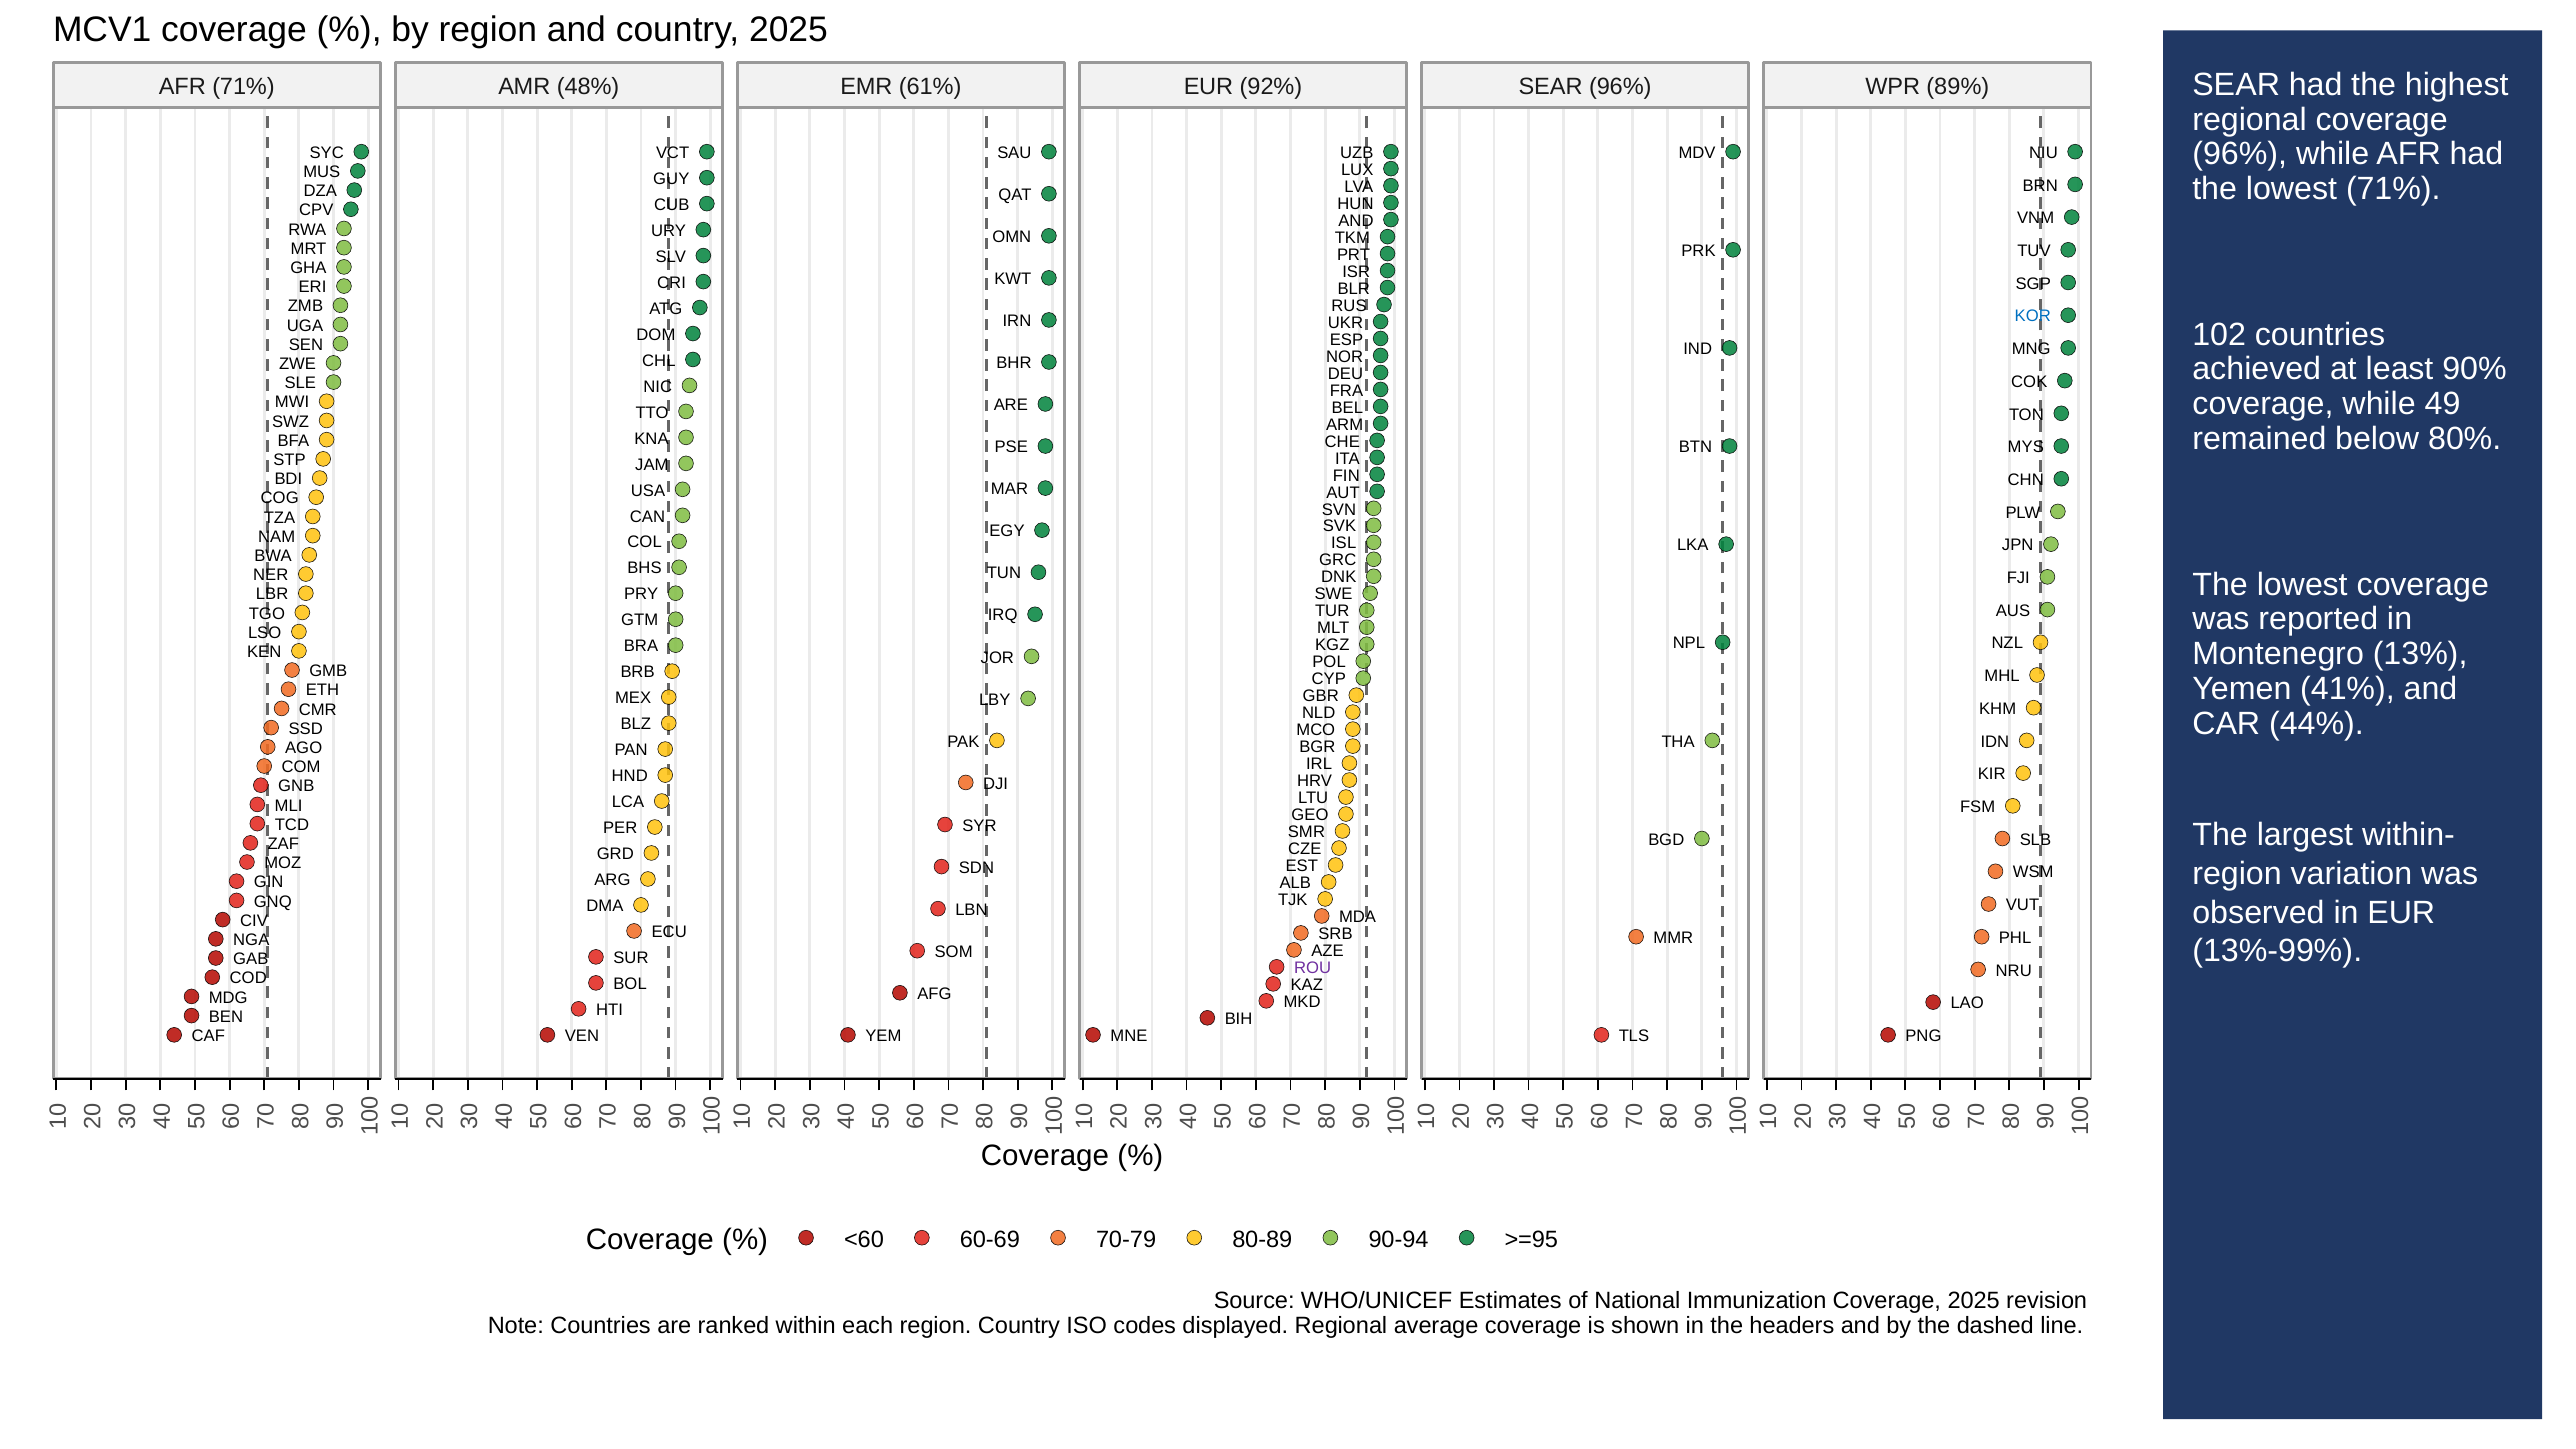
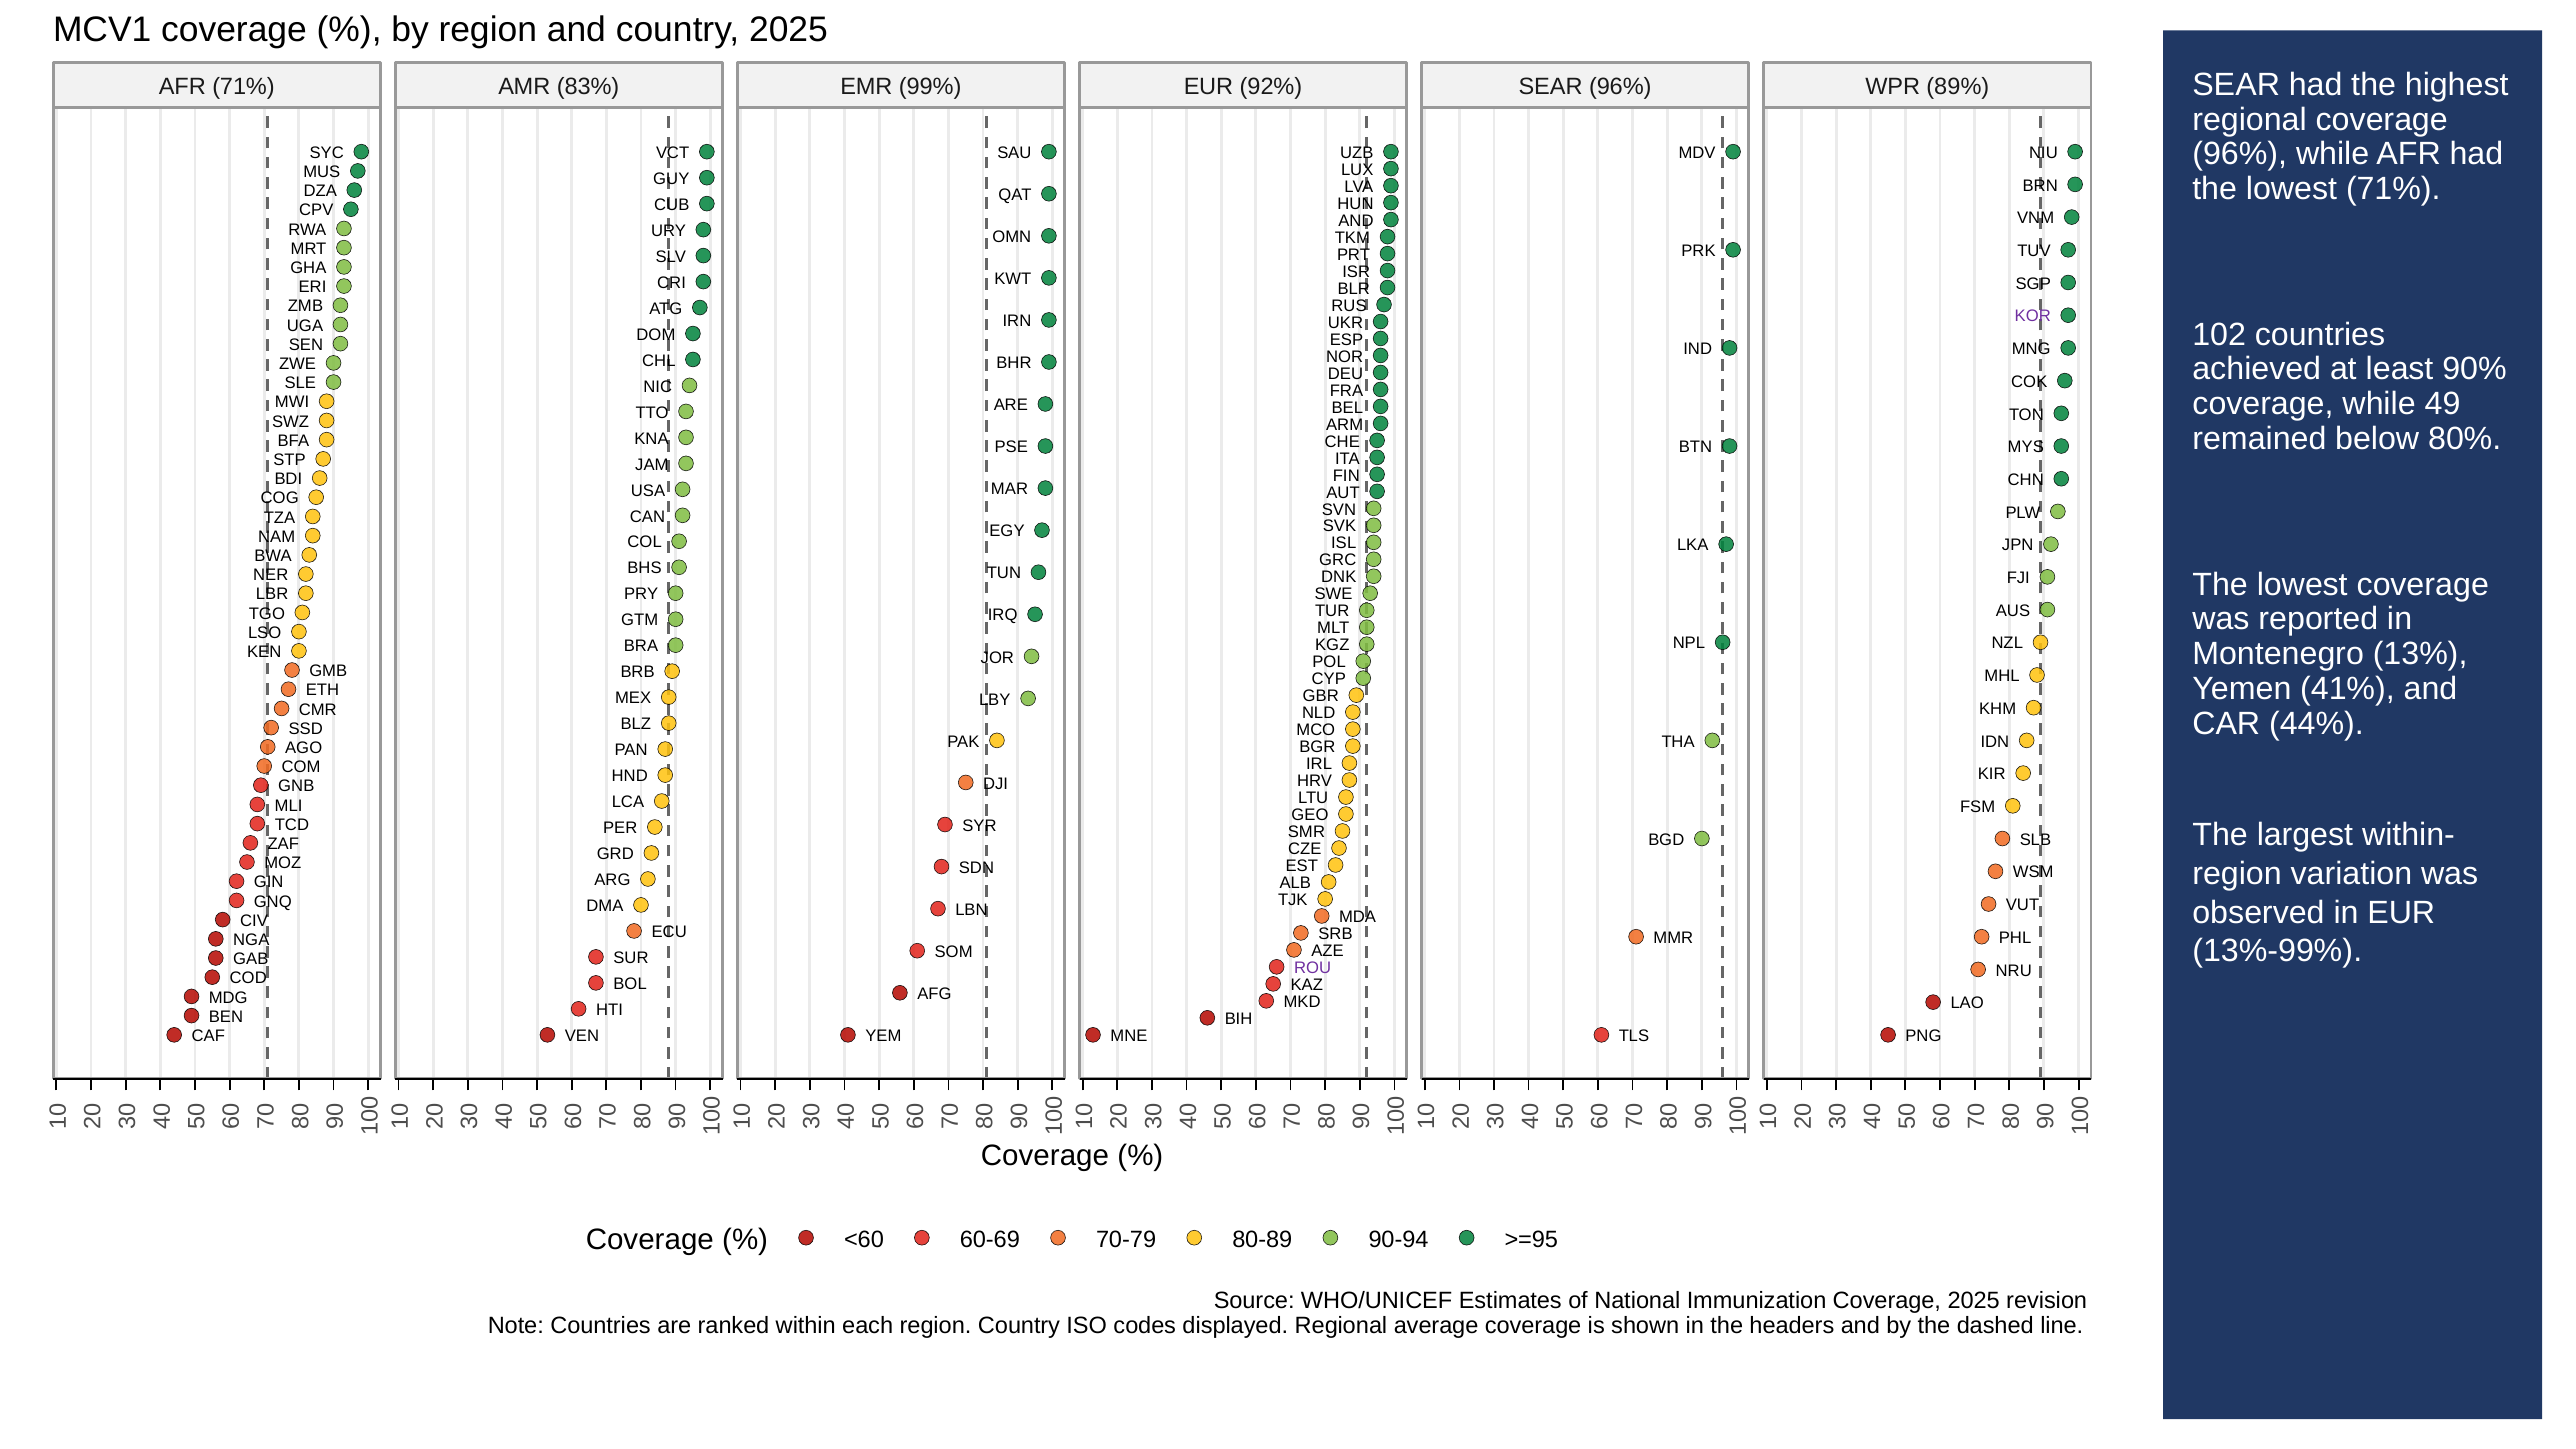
48%: 48% -> 83%
61%: 61% -> 99%
KOR colour: blue -> purple
